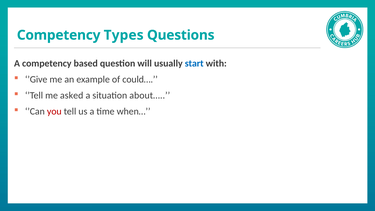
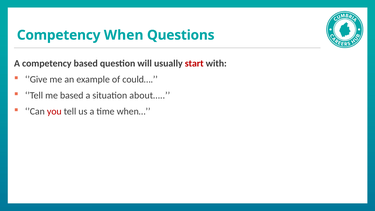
Types: Types -> When
start colour: blue -> red
me asked: asked -> based
